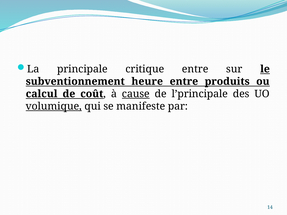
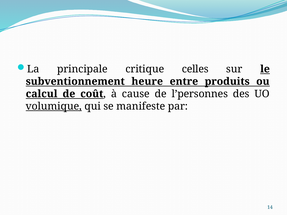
critique entre: entre -> celles
cause underline: present -> none
l’principale: l’principale -> l’personnes
